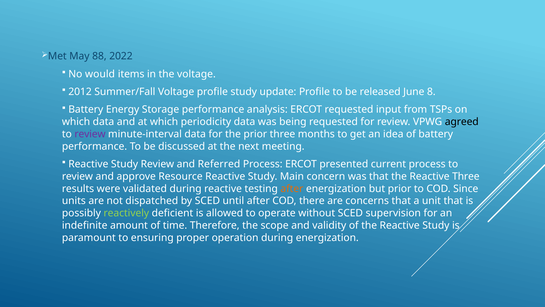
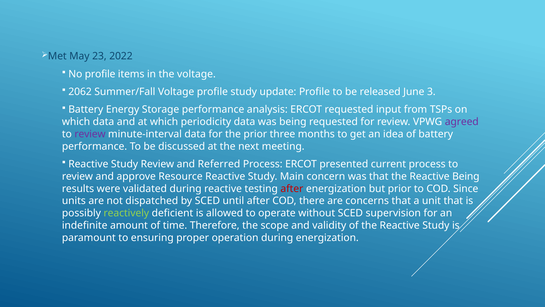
88: 88 -> 23
No would: would -> profile
2012: 2012 -> 2062
8: 8 -> 3
agreed colour: black -> purple
Reactive Three: Three -> Being
after at (292, 188) colour: orange -> red
